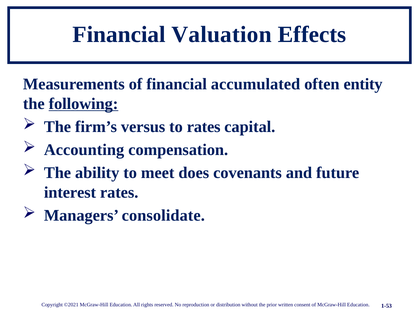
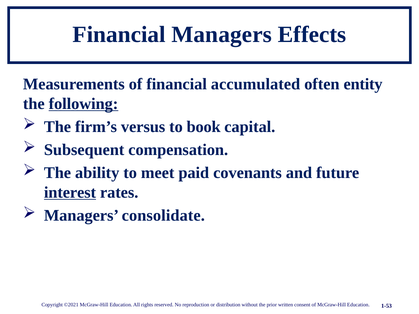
Financial Valuation: Valuation -> Managers
to rates: rates -> book
Accounting: Accounting -> Subsequent
does: does -> paid
interest underline: none -> present
